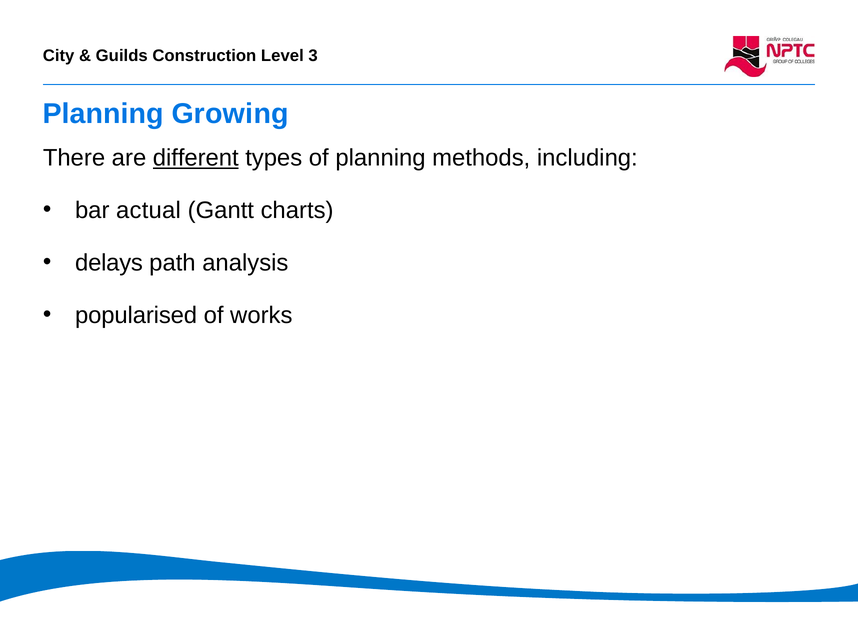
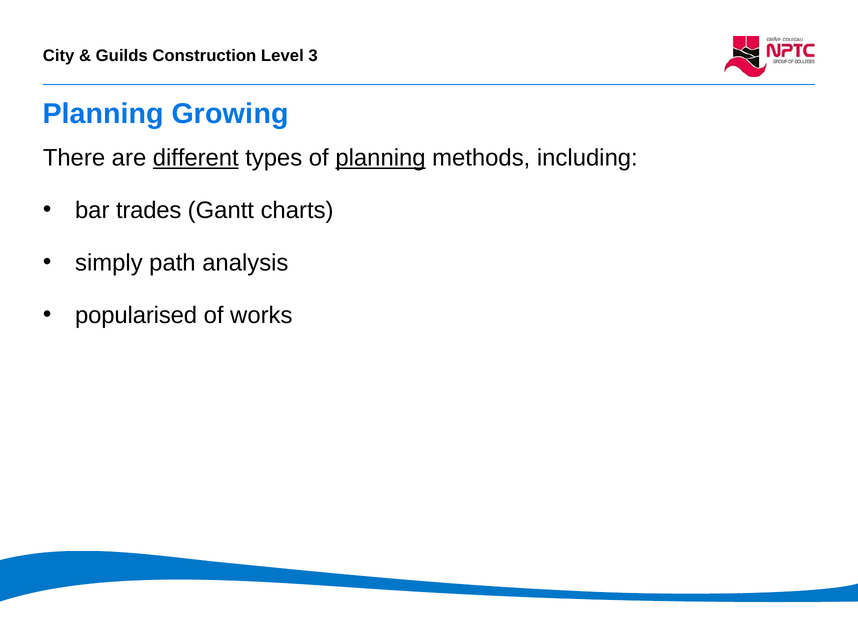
planning at (381, 158) underline: none -> present
actual: actual -> trades
delays: delays -> simply
